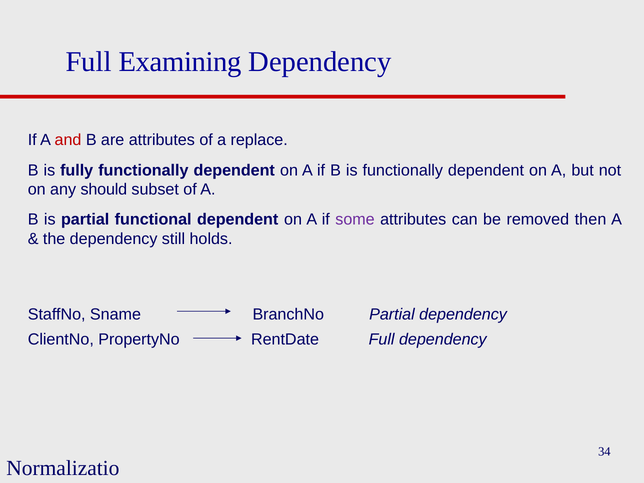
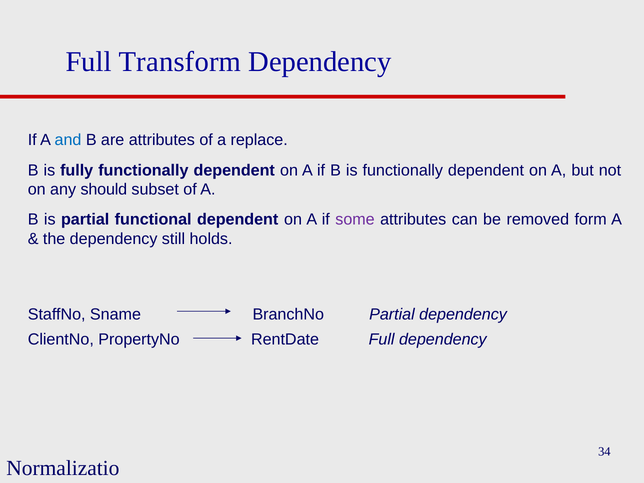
Examining: Examining -> Transform
and colour: red -> blue
then: then -> form
